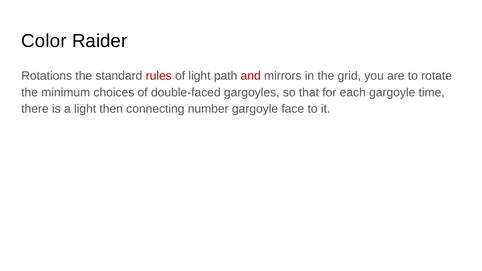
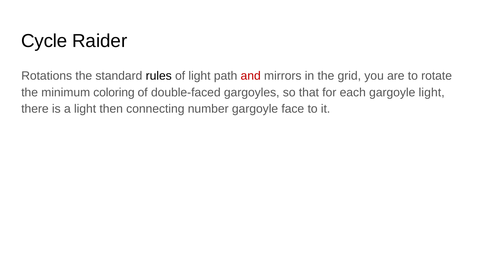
Color: Color -> Cycle
rules colour: red -> black
choices: choices -> coloring
gargoyle time: time -> light
